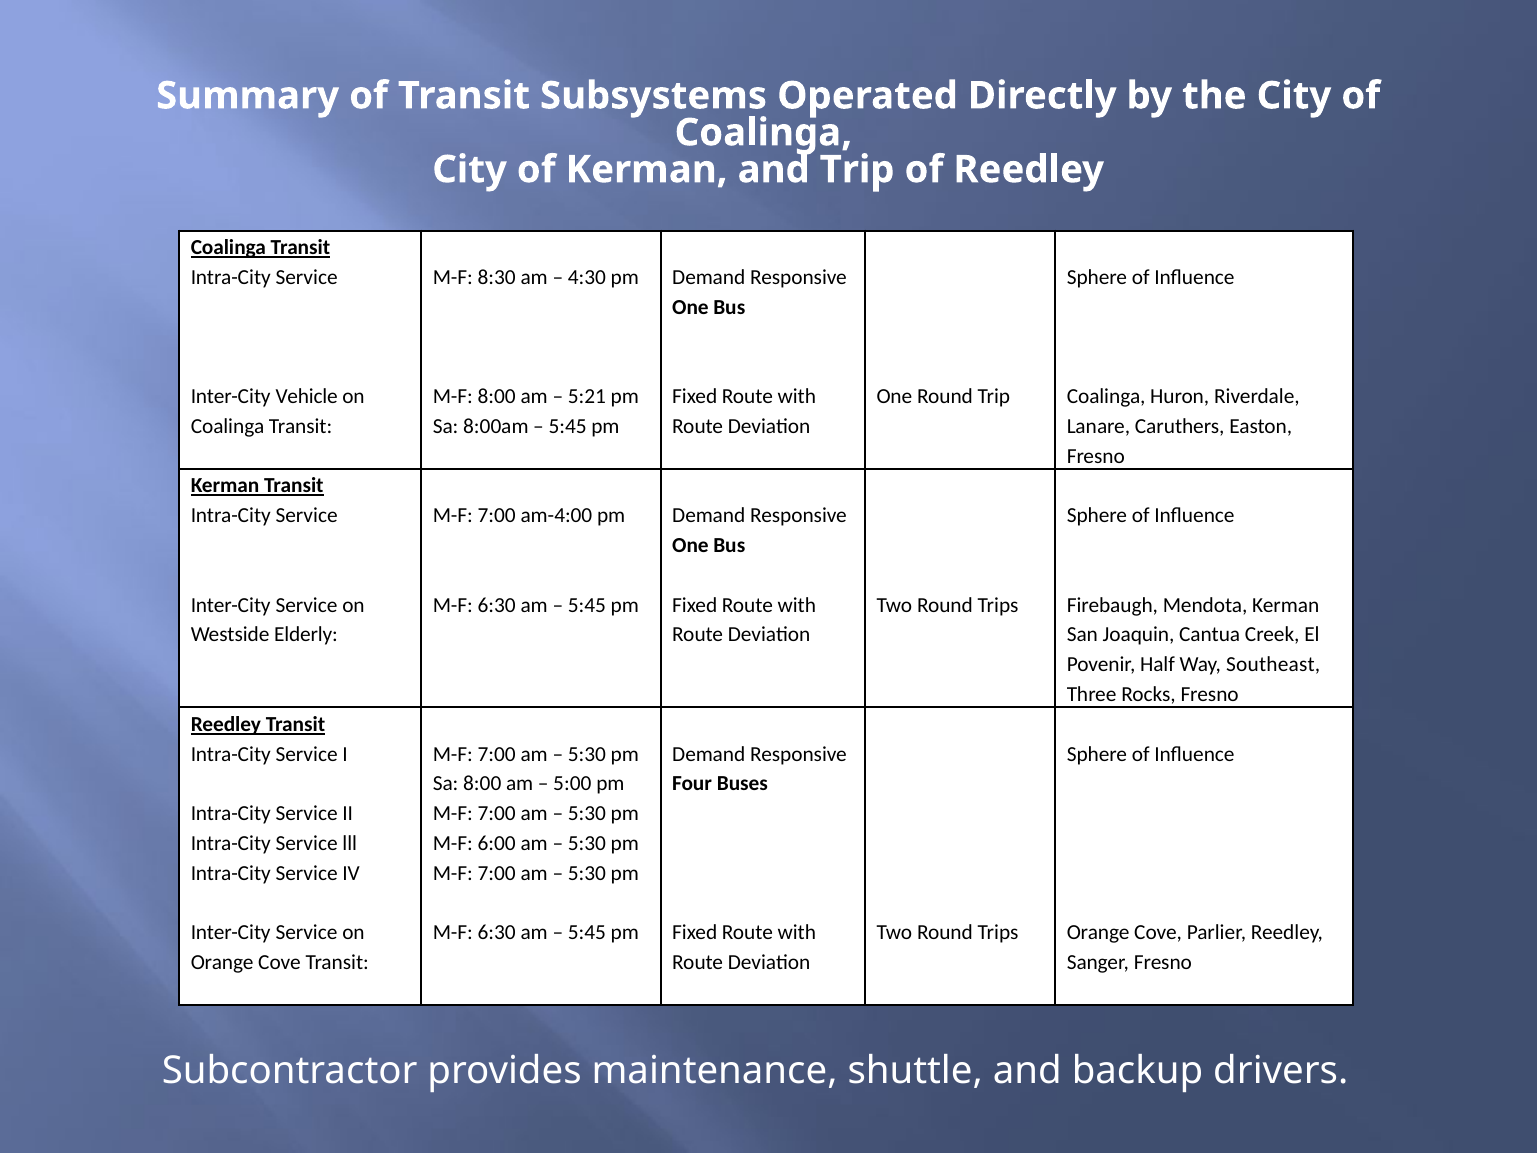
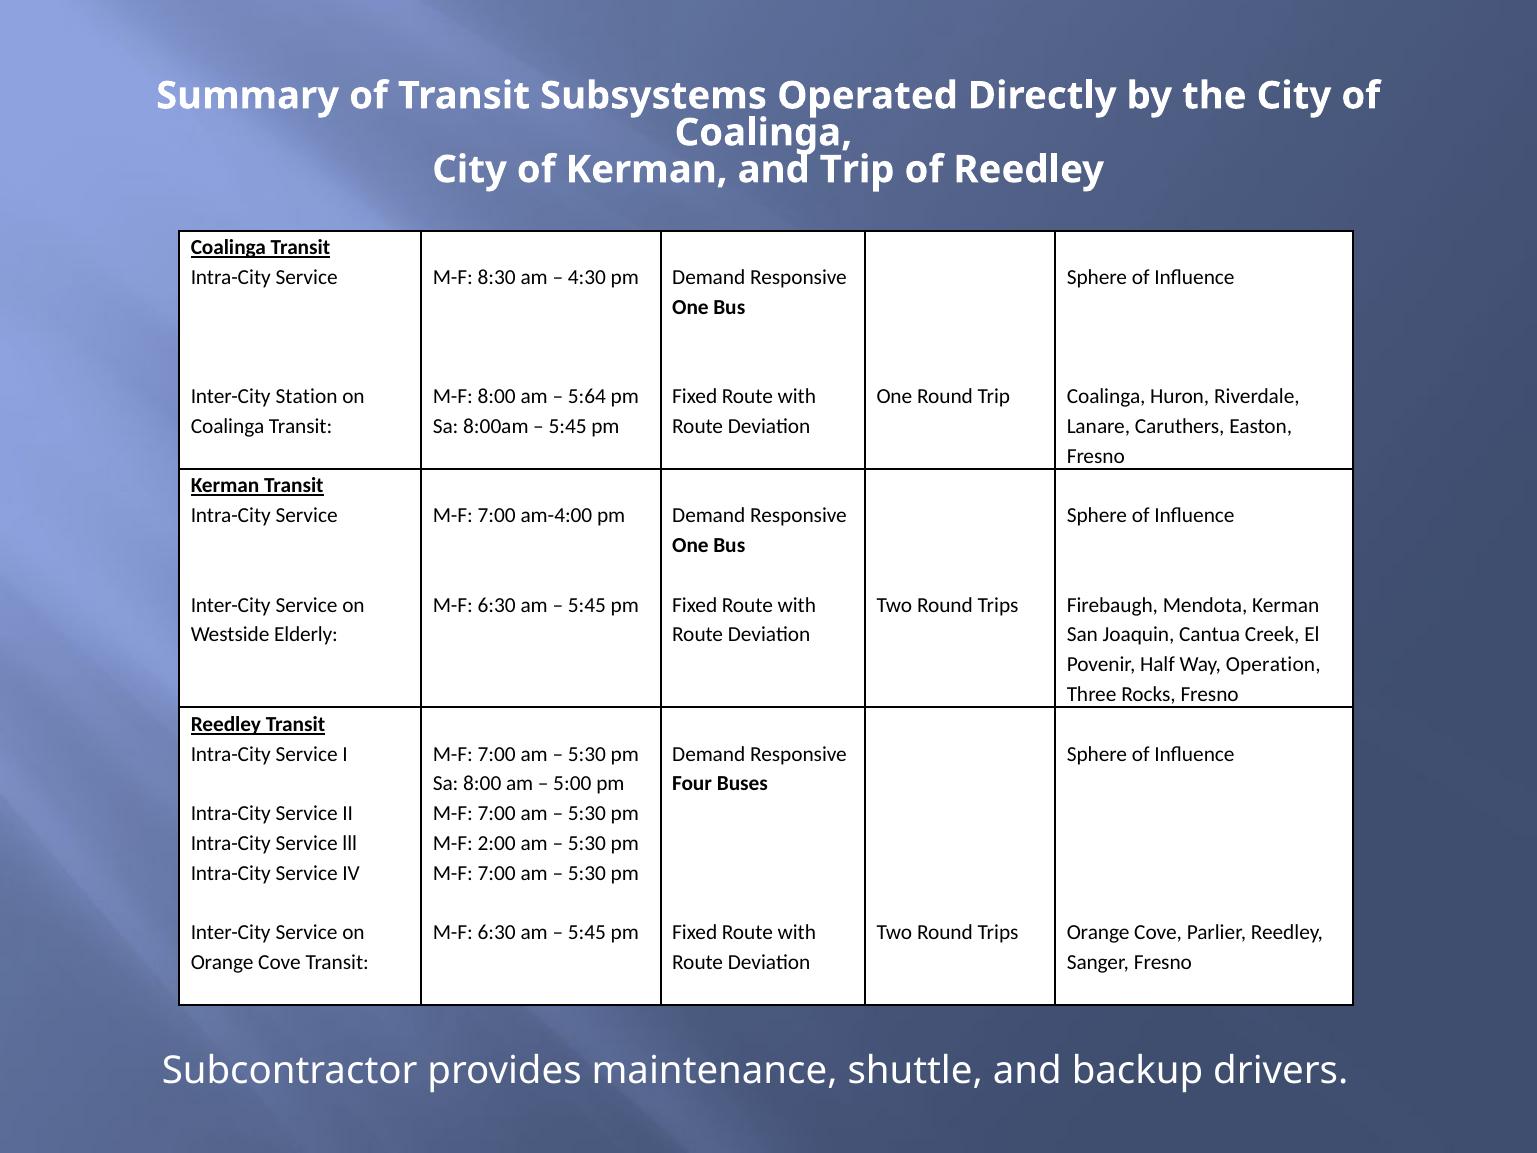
Vehicle: Vehicle -> Station
5:21: 5:21 -> 5:64
Southeast: Southeast -> Operation
6:00: 6:00 -> 2:00
